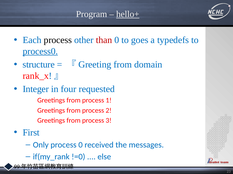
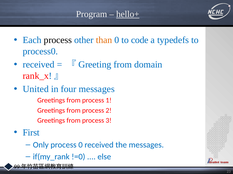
than colour: red -> orange
goes: goes -> code
process0 underline: present -> none
structure at (39, 65): structure -> received
Integer: Integer -> United
four requested: requested -> messages
